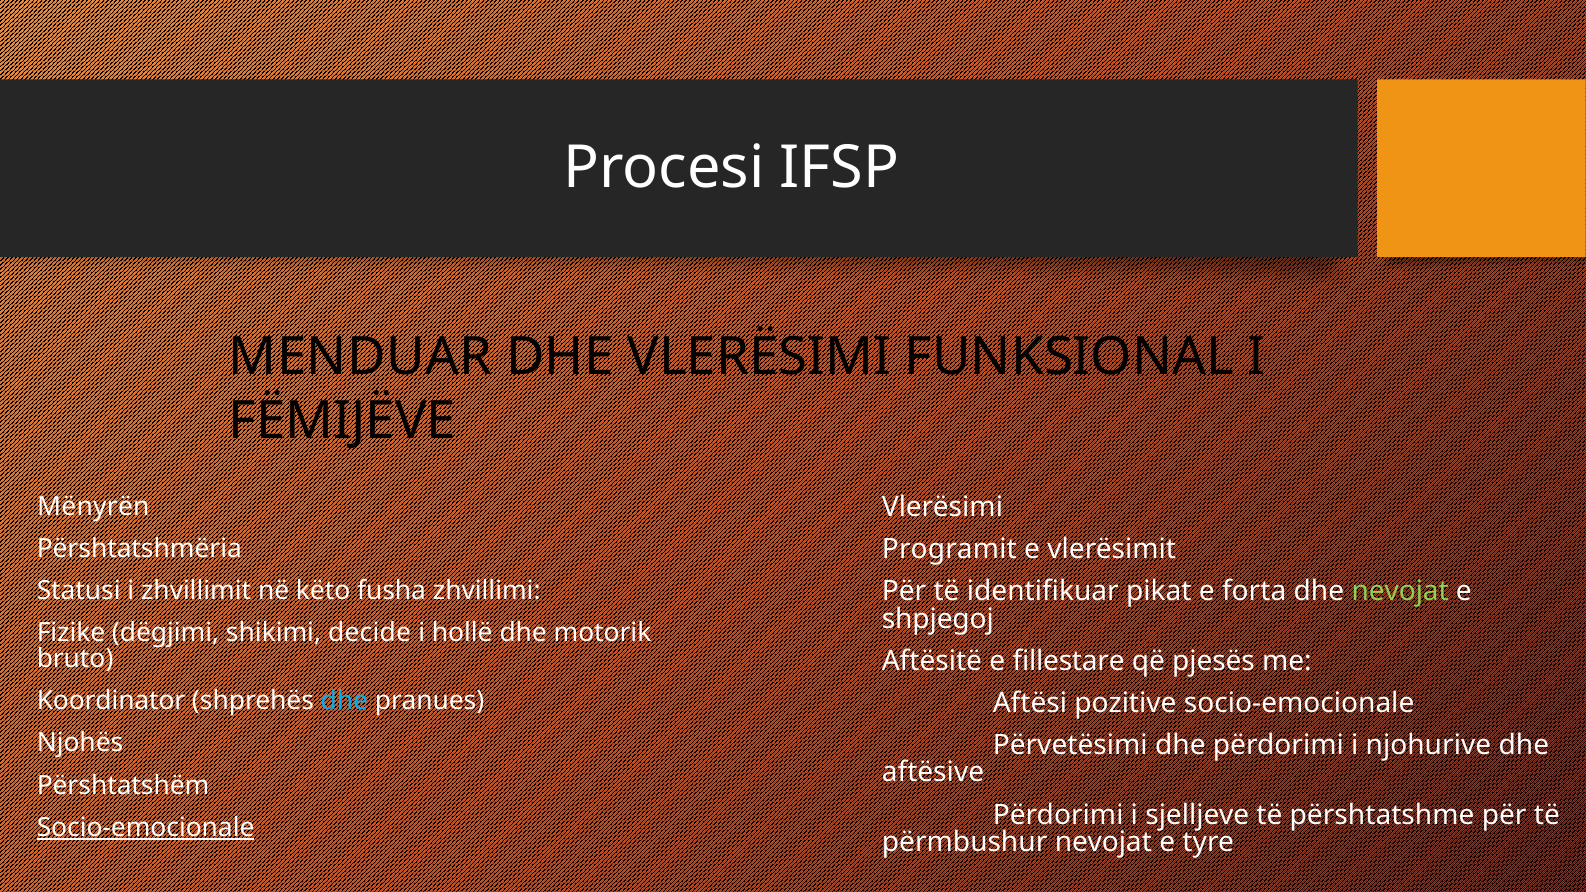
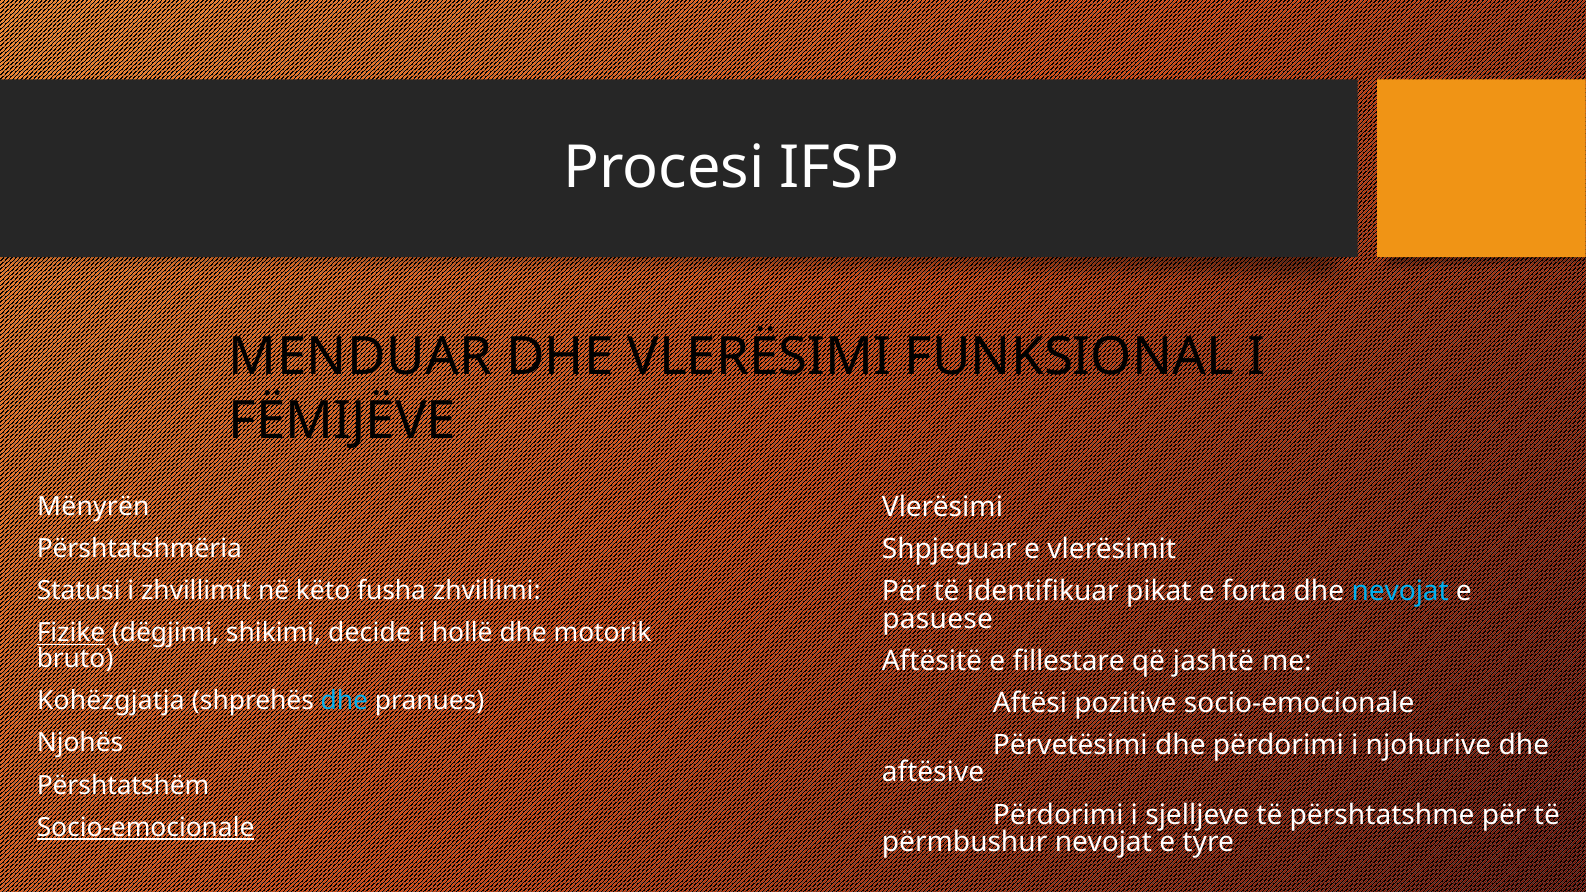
Programit: Programit -> Shpjeguar
nevojat at (1400, 592) colour: light green -> light blue
shpjegoj: shpjegoj -> pasuese
Fizike underline: none -> present
pjesës: pjesës -> jashtë
Koordinator: Koordinator -> Kohëzgjatja
